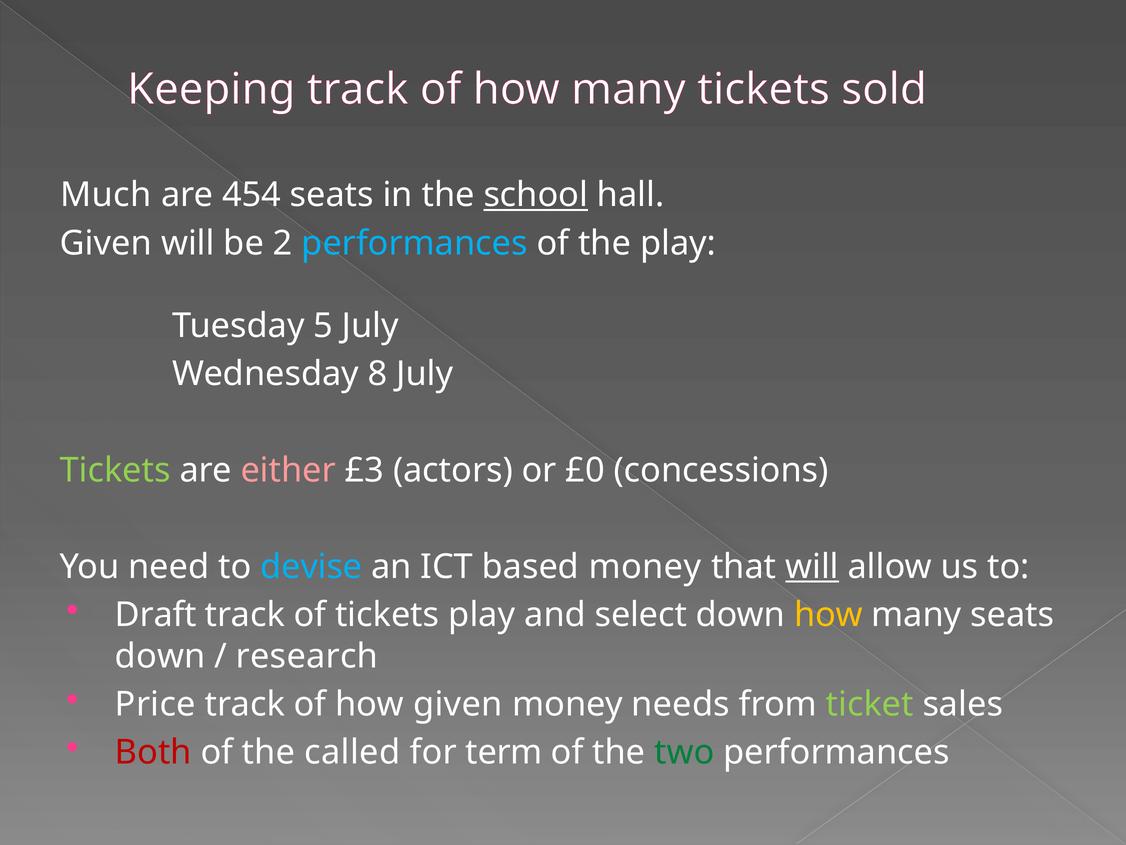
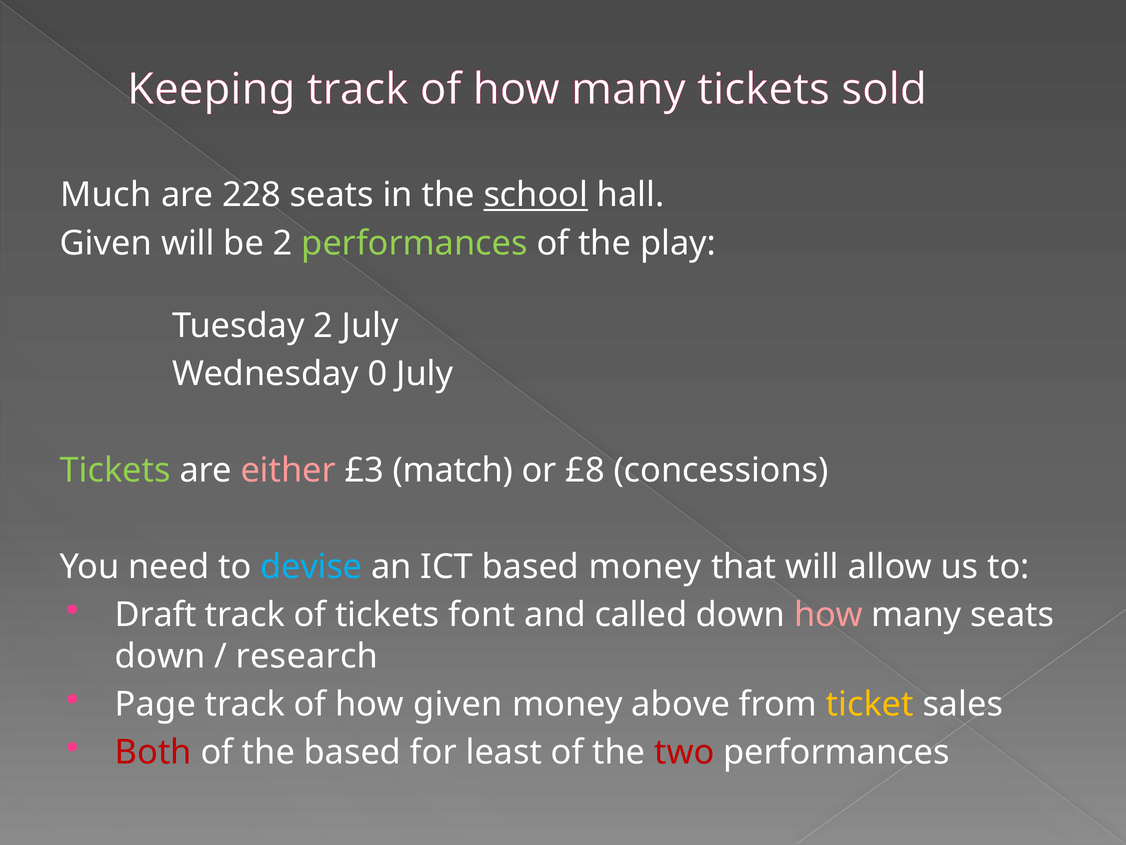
454: 454 -> 228
performances at (415, 243) colour: light blue -> light green
Tuesday 5: 5 -> 2
8: 8 -> 0
actors: actors -> match
£0: £0 -> £8
will at (812, 566) underline: present -> none
tickets play: play -> font
select: select -> called
how at (828, 615) colour: yellow -> pink
Price: Price -> Page
needs: needs -> above
ticket colour: light green -> yellow
the called: called -> based
term: term -> least
two colour: green -> red
